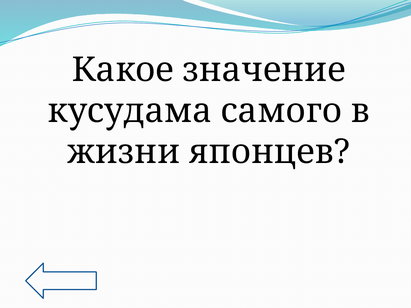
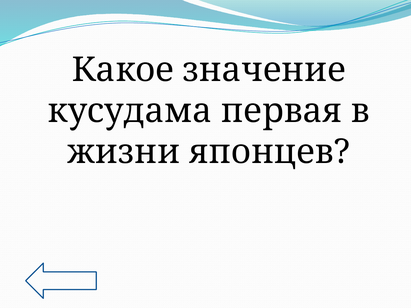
самого: самого -> первая
